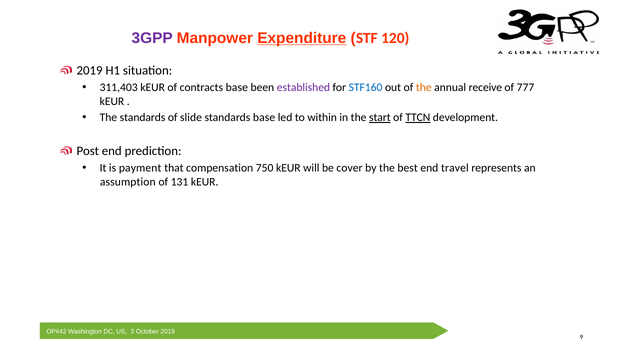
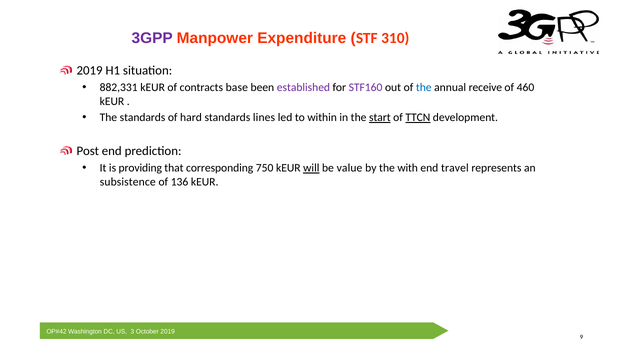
Expenditure underline: present -> none
120: 120 -> 310
311,403: 311,403 -> 882,331
STF160 colour: blue -> purple
the at (424, 88) colour: orange -> blue
777: 777 -> 460
slide: slide -> hard
standards base: base -> lines
payment: payment -> providing
compensation: compensation -> corresponding
will underline: none -> present
cover: cover -> value
best: best -> with
assumption: assumption -> subsistence
131: 131 -> 136
